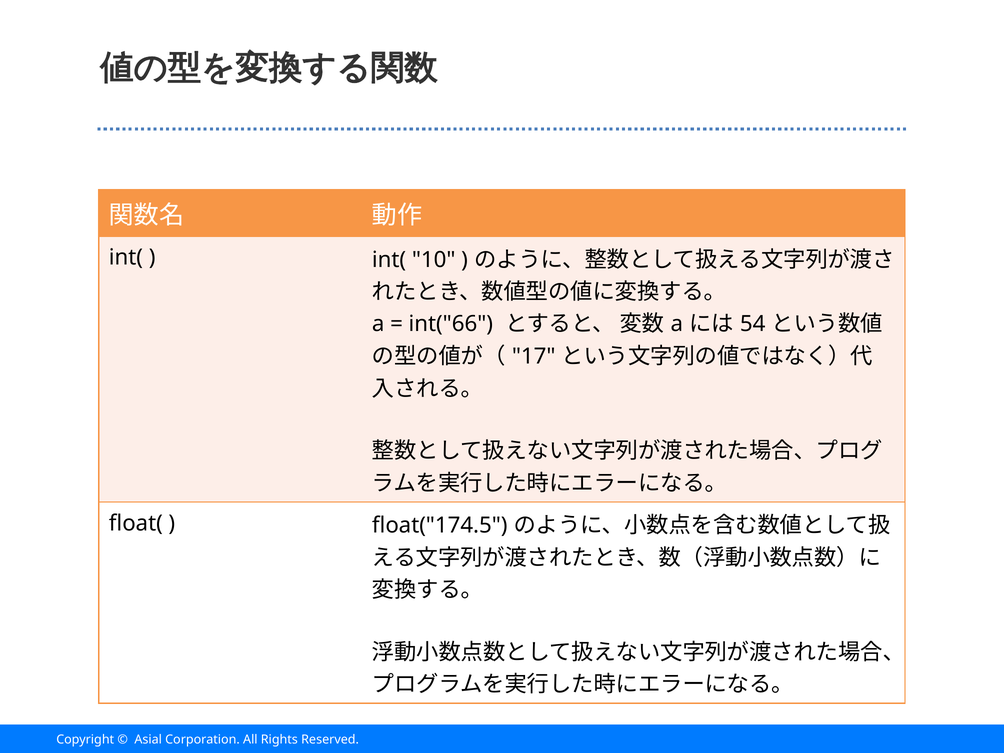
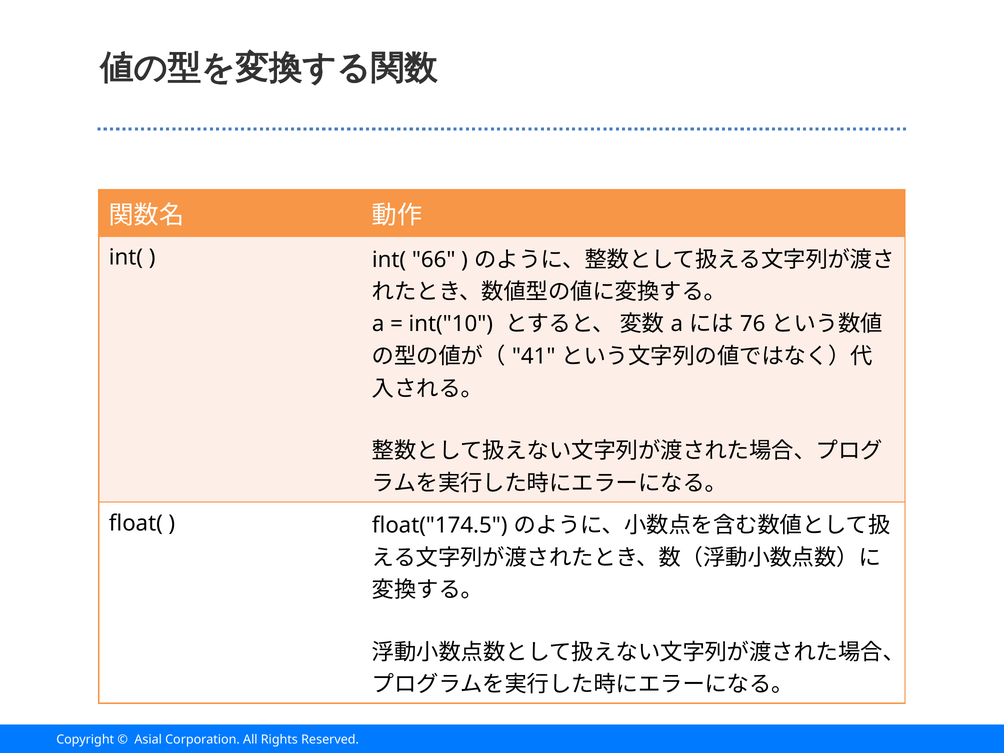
10: 10 -> 66
int("66: int("66 -> int("10
54: 54 -> 76
17: 17 -> 41
